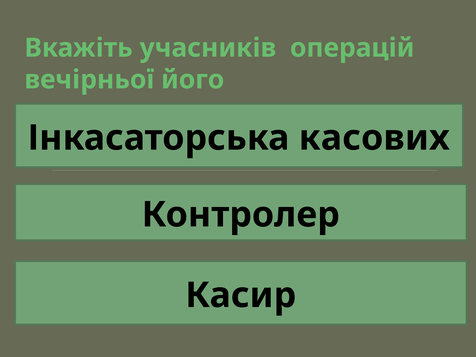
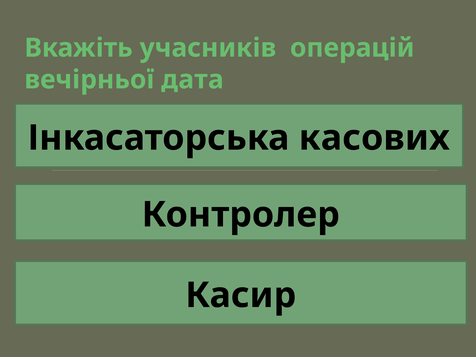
його: його -> дата
